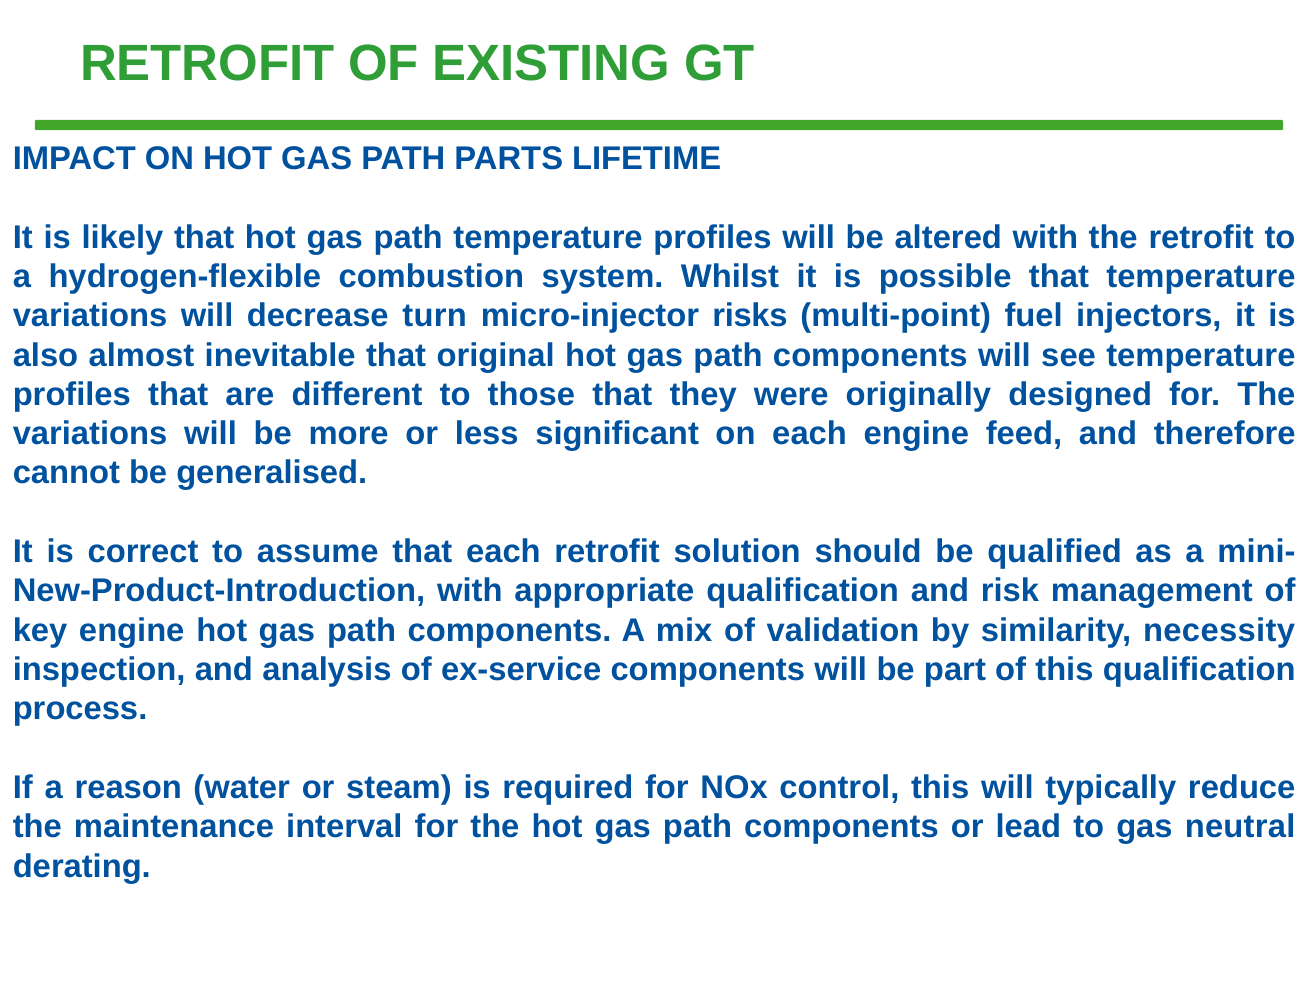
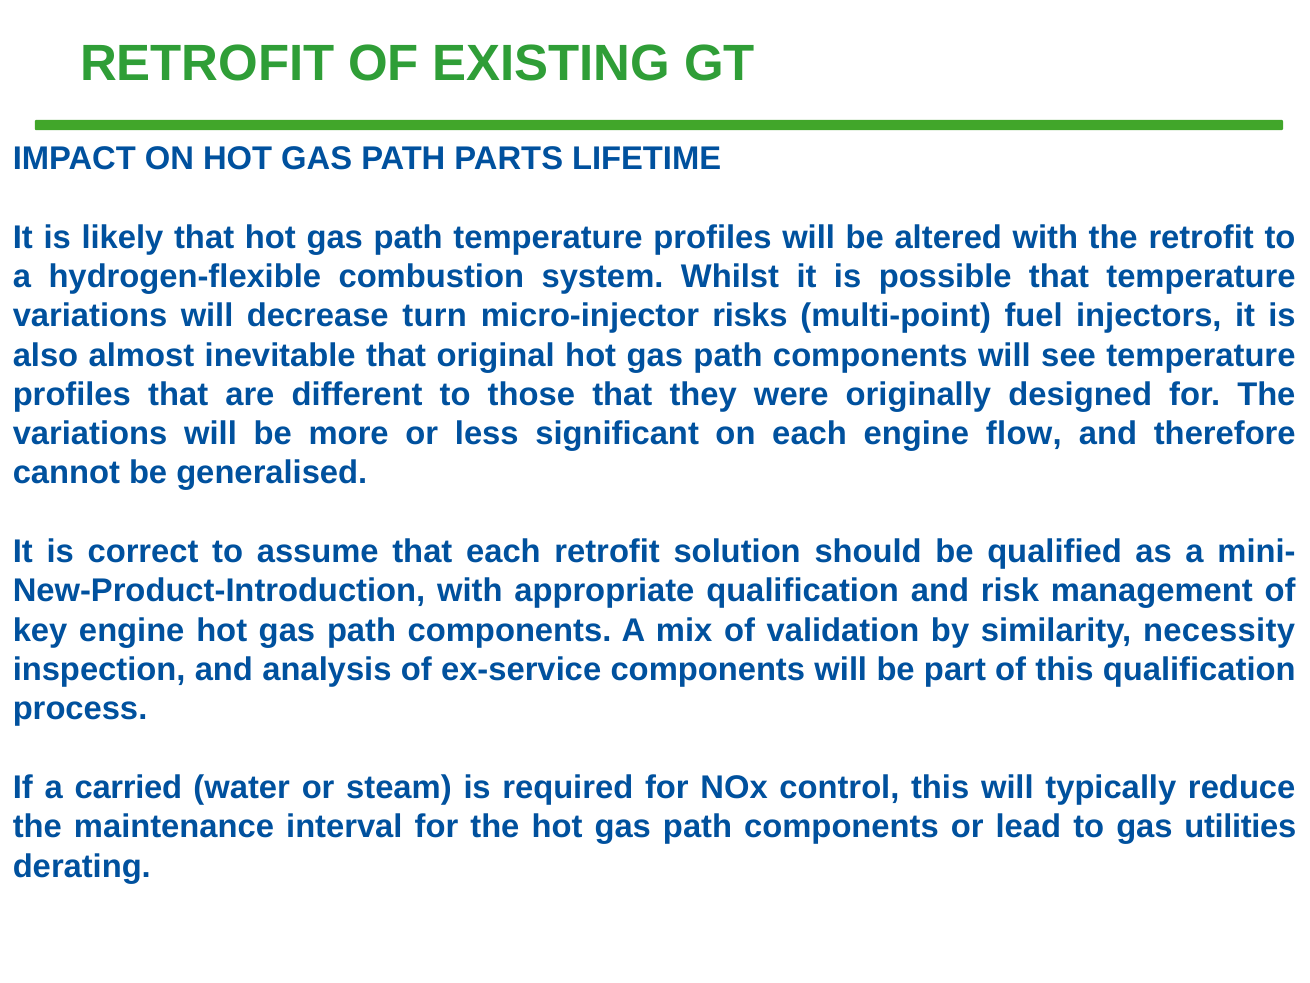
feed: feed -> flow
reason: reason -> carried
neutral: neutral -> utilities
